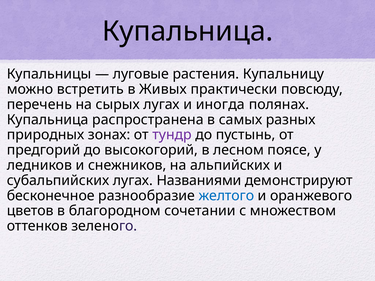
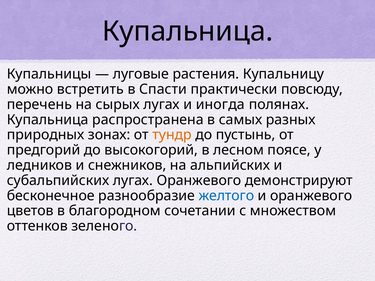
Живых: Живых -> Спасти
тундр colour: purple -> orange
лугах Названиями: Названиями -> Оранжевого
